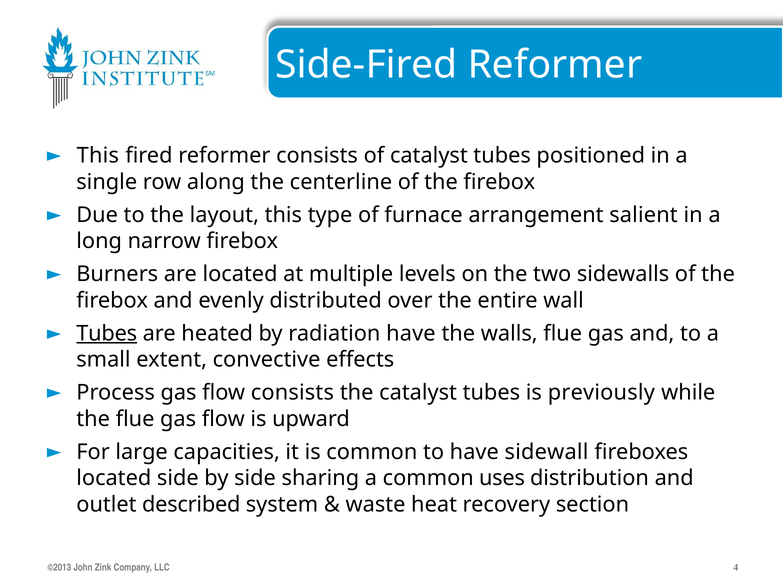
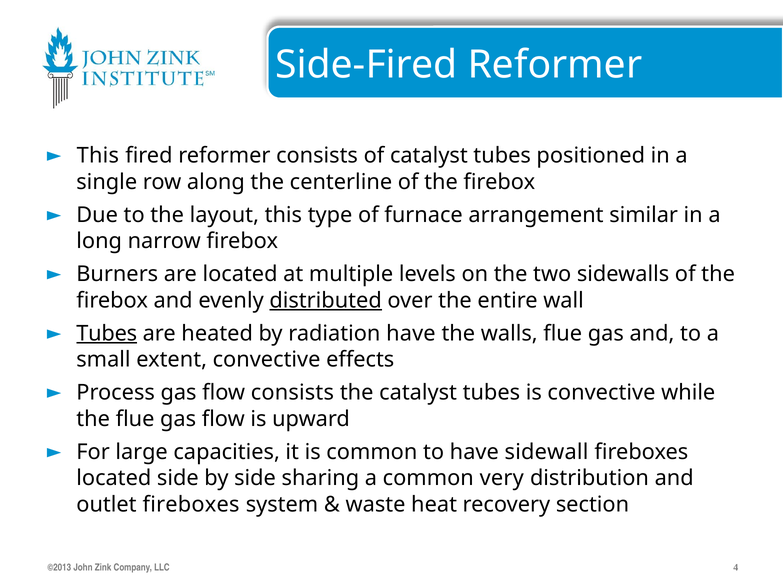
salient: salient -> similar
distributed underline: none -> present
is previously: previously -> convective
uses: uses -> very
outlet described: described -> fireboxes
